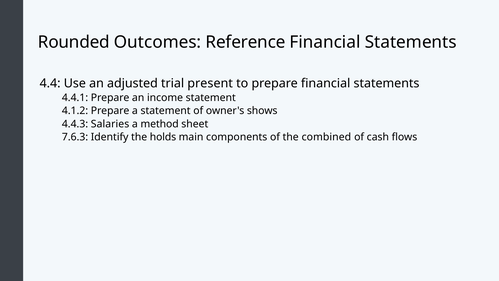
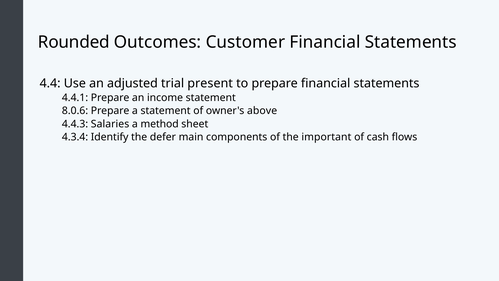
Reference: Reference -> Customer
4.1.2: 4.1.2 -> 8.0.6
shows: shows -> above
7.6.3: 7.6.3 -> 4.3.4
holds: holds -> defer
combined: combined -> important
